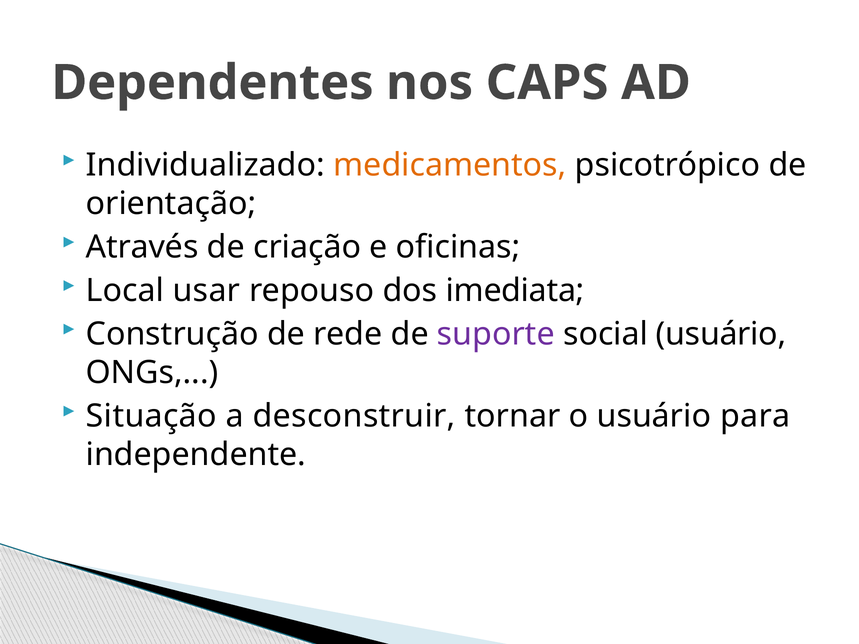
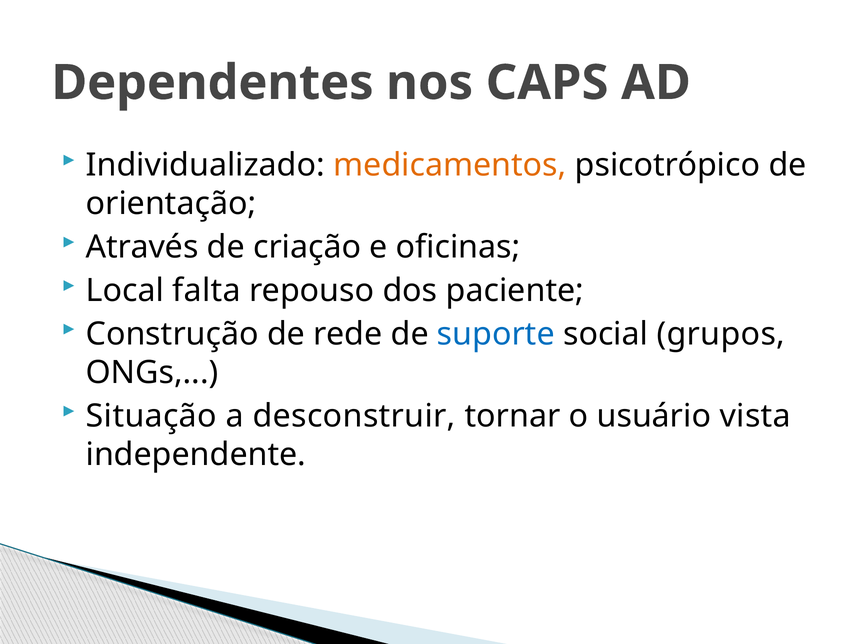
usar: usar -> falta
imediata: imediata -> paciente
suporte colour: purple -> blue
social usuário: usuário -> grupos
para: para -> vista
